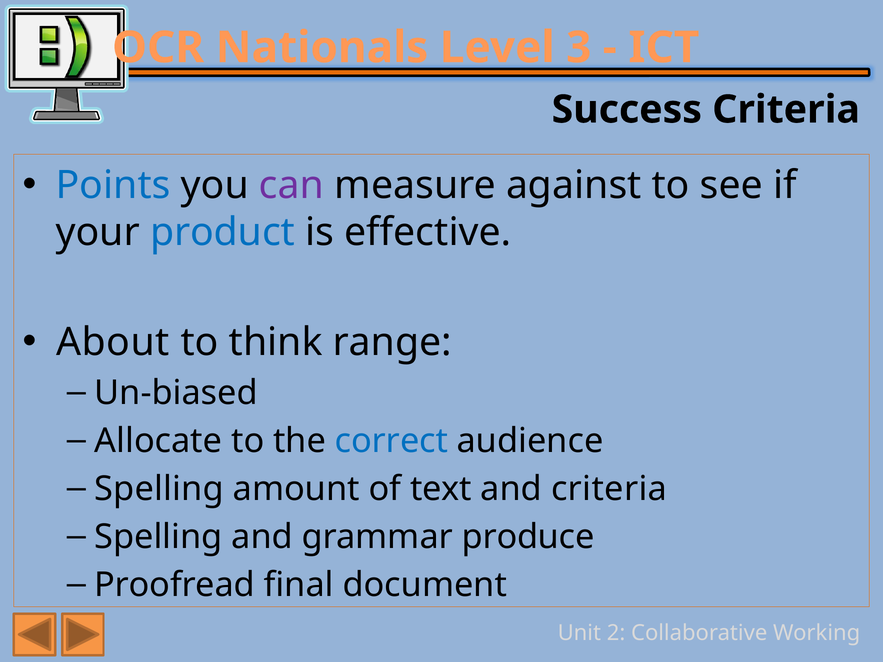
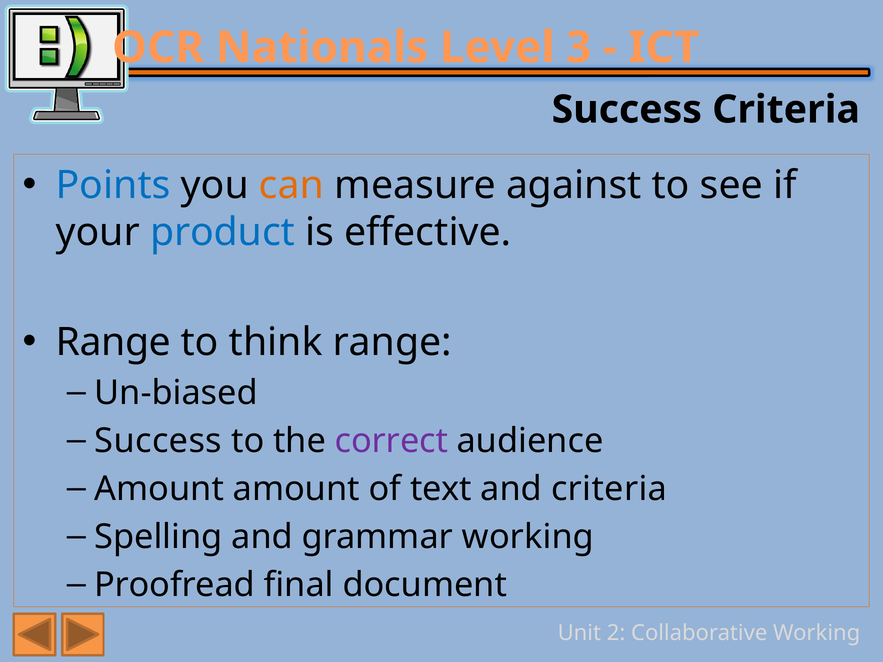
can colour: purple -> orange
About at (113, 342): About -> Range
Allocate at (158, 441): Allocate -> Success
correct colour: blue -> purple
Spelling at (159, 489): Spelling -> Amount
grammar produce: produce -> working
